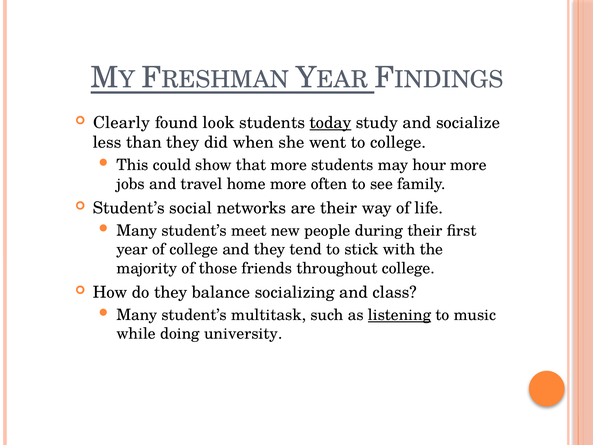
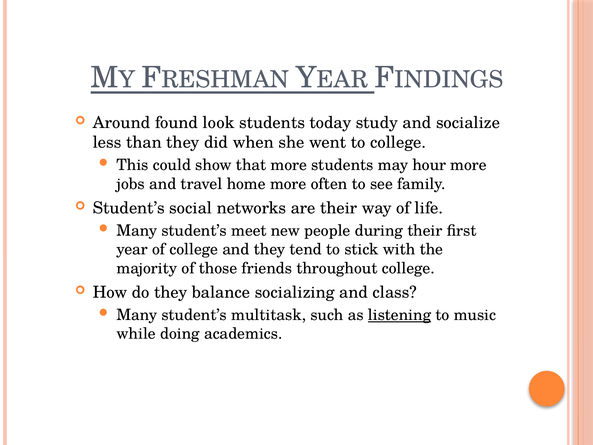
Clearly: Clearly -> Around
today underline: present -> none
university: university -> academics
